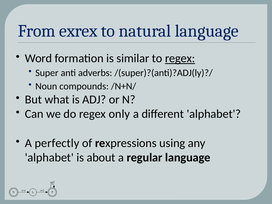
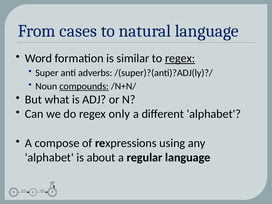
exrex: exrex -> cases
compounds underline: none -> present
perfectly: perfectly -> compose
